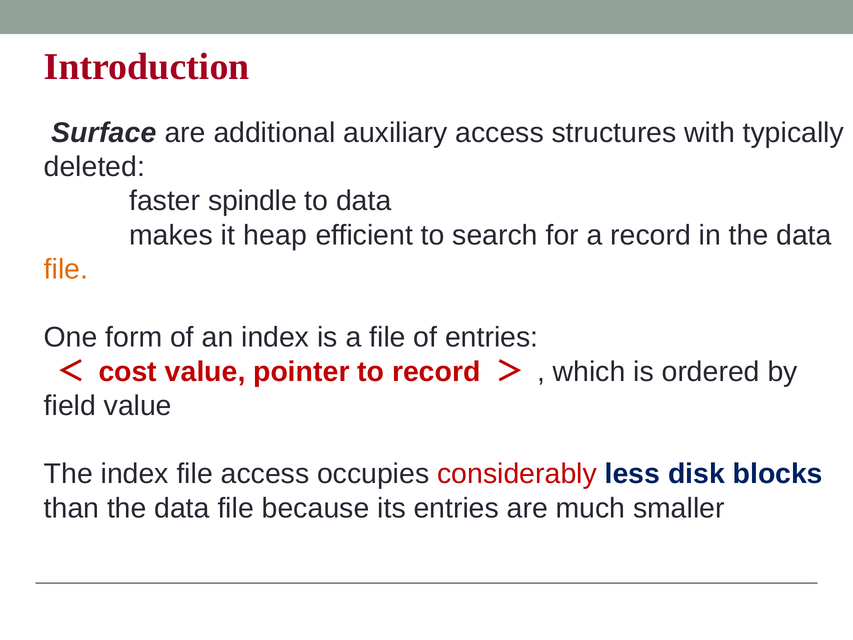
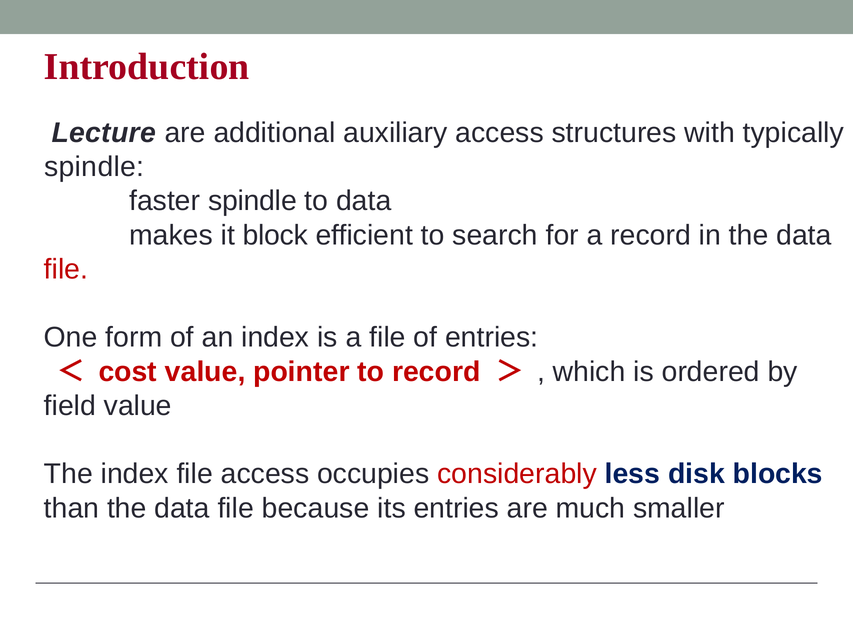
Surface: Surface -> Lecture
deleted at (94, 167): deleted -> spindle
heap: heap -> block
file at (66, 269) colour: orange -> red
